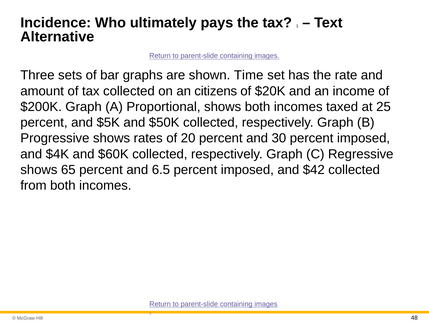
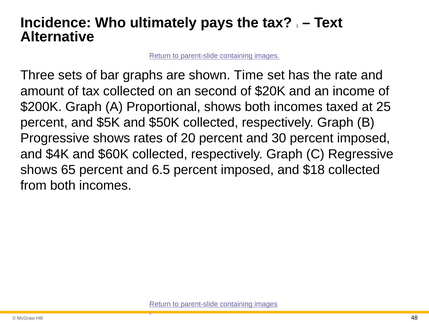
citizens: citizens -> second
$42: $42 -> $18
